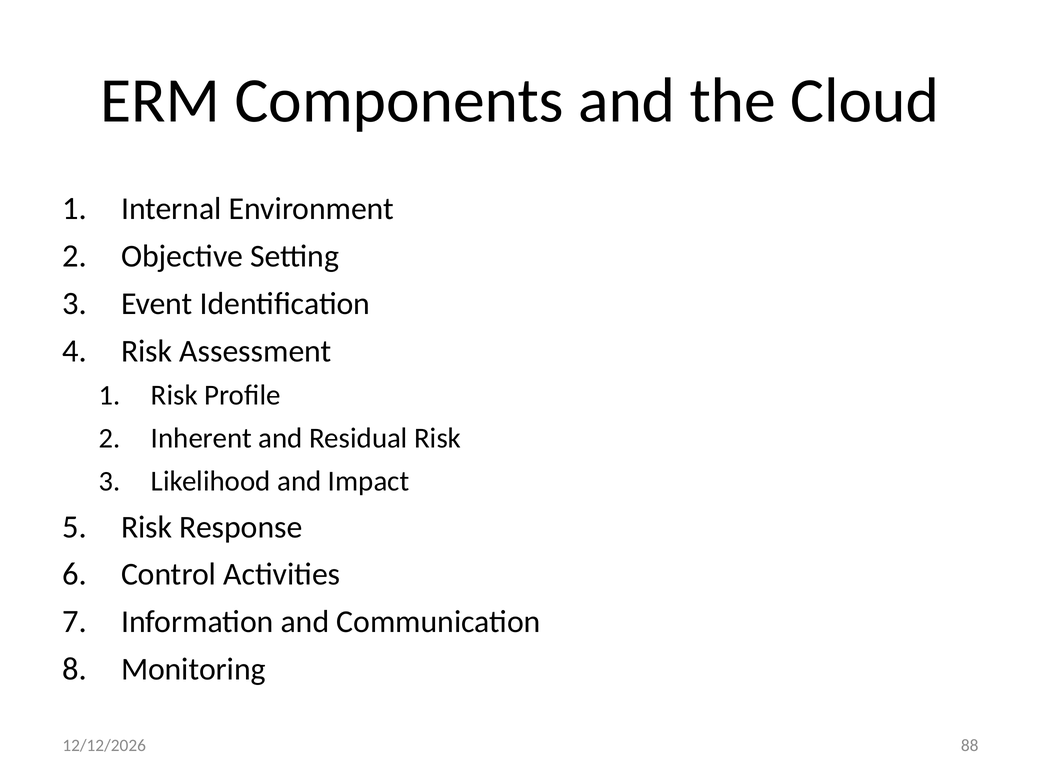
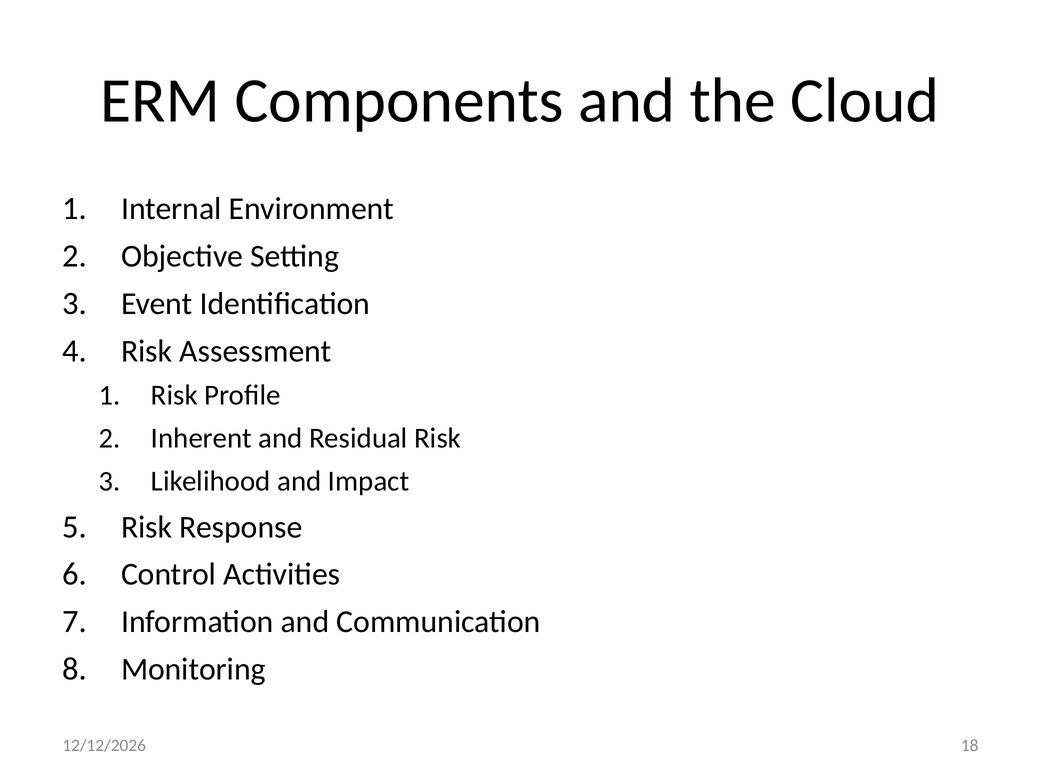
88: 88 -> 18
